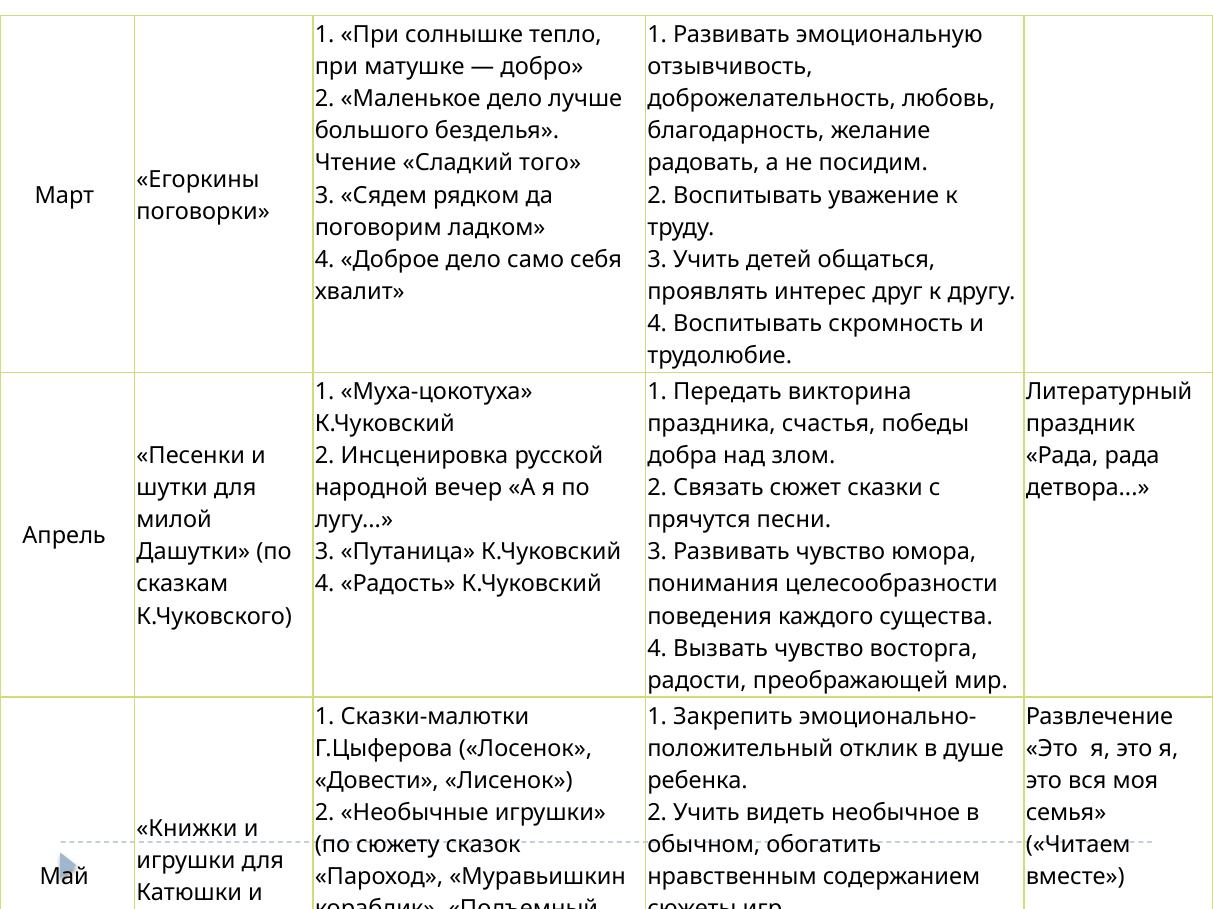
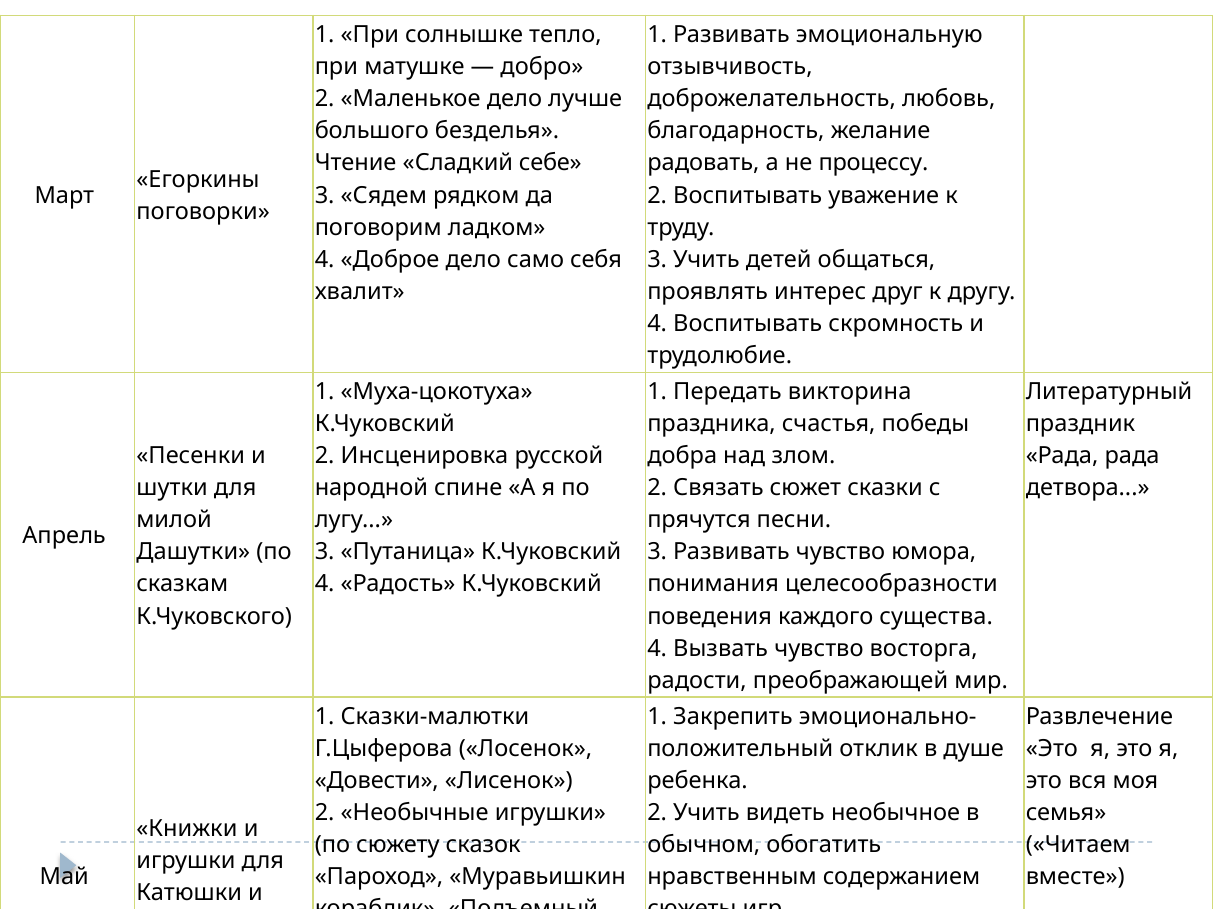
того: того -> себе
посидим: посидим -> процессу
вечер: вечер -> спине
